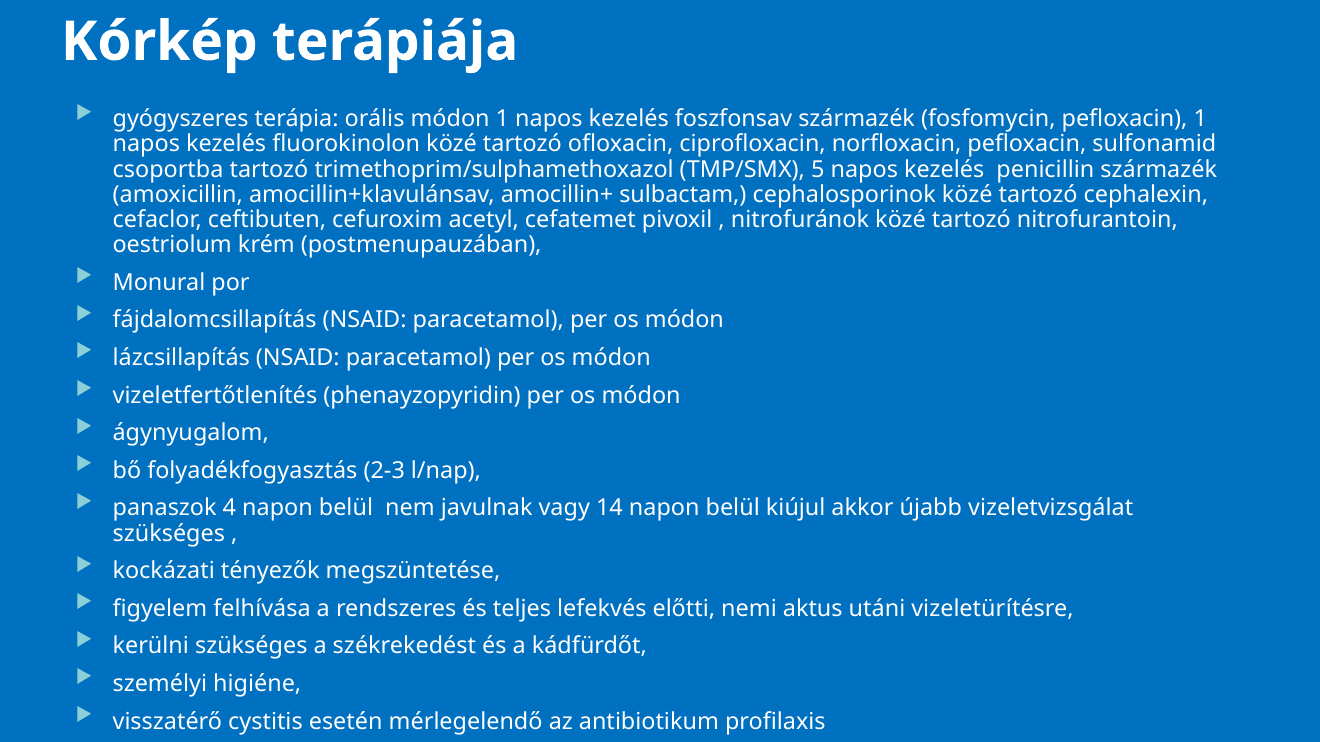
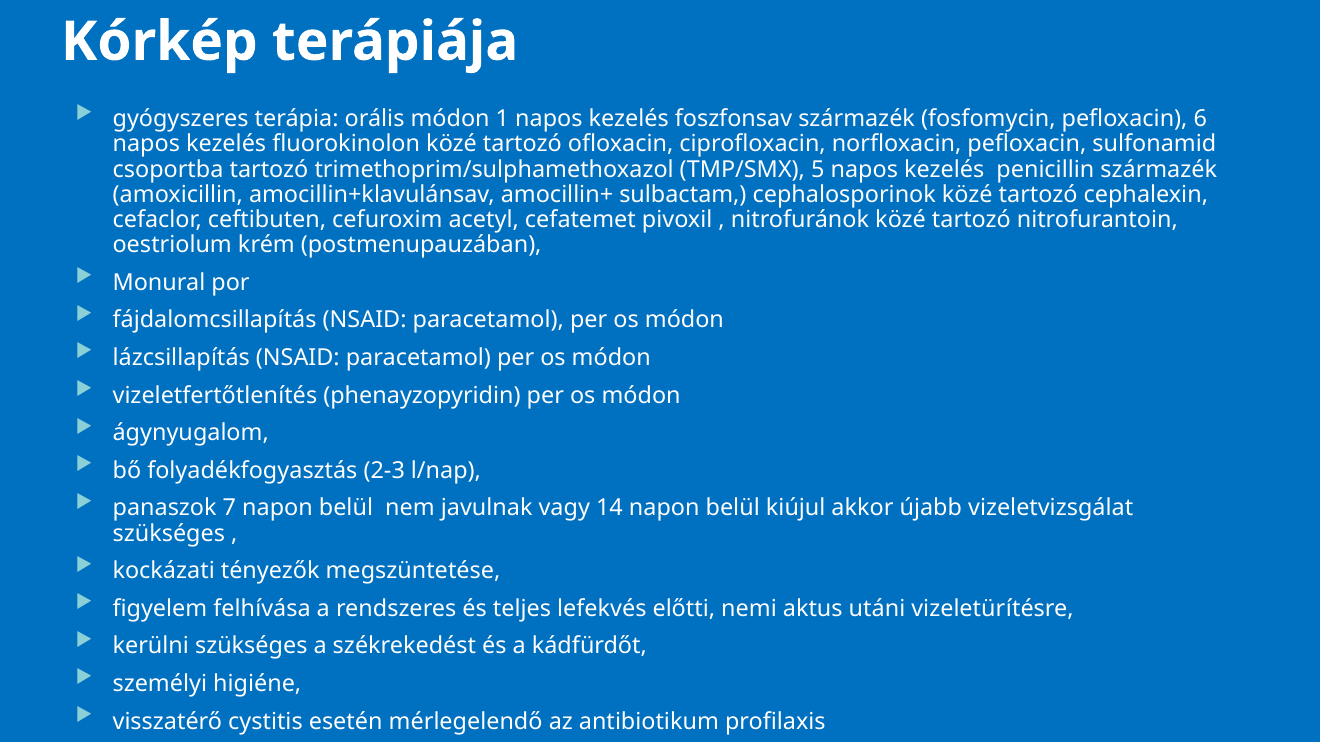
pefloxacin 1: 1 -> 6
4: 4 -> 7
